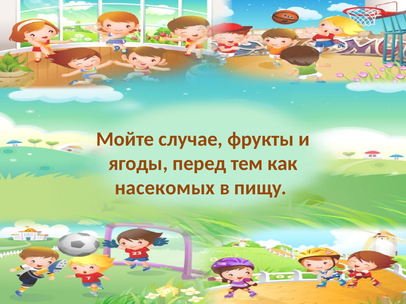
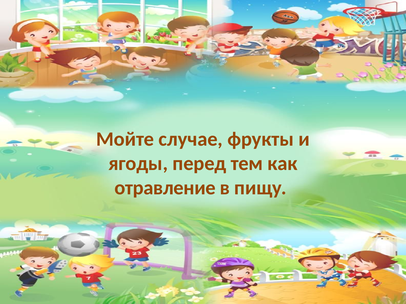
насекомых: насекомых -> отравление
